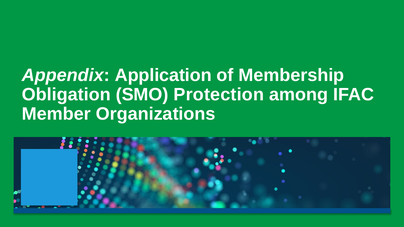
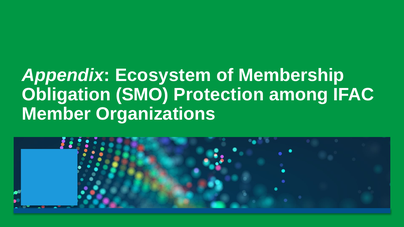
Application: Application -> Ecosystem
